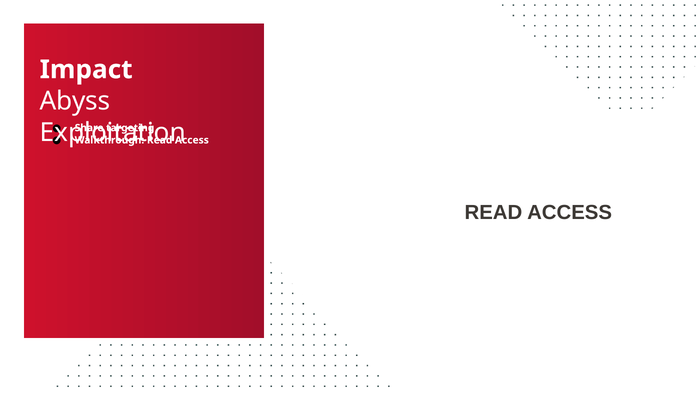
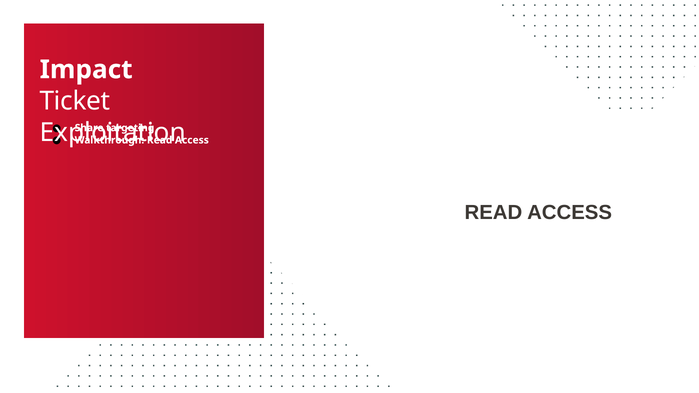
Abyss: Abyss -> Ticket
